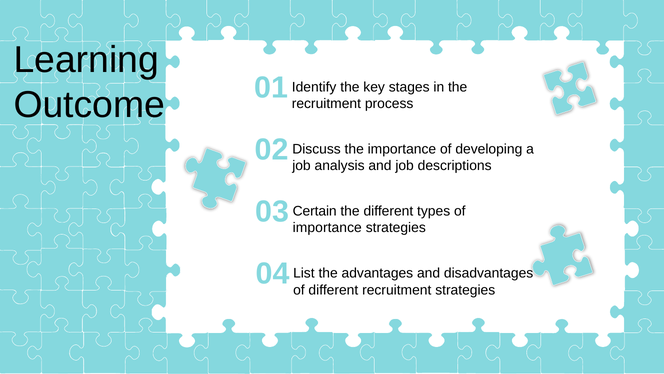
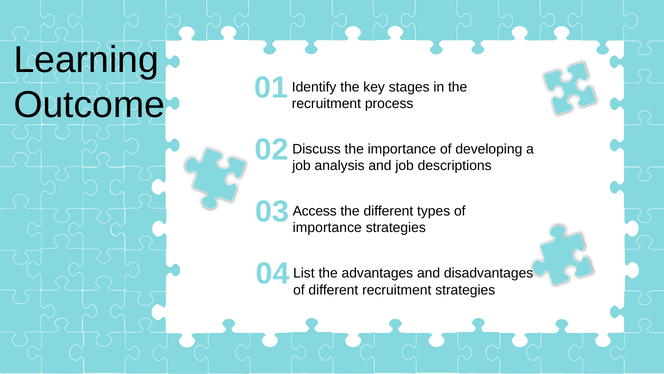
Certain: Certain -> Access
